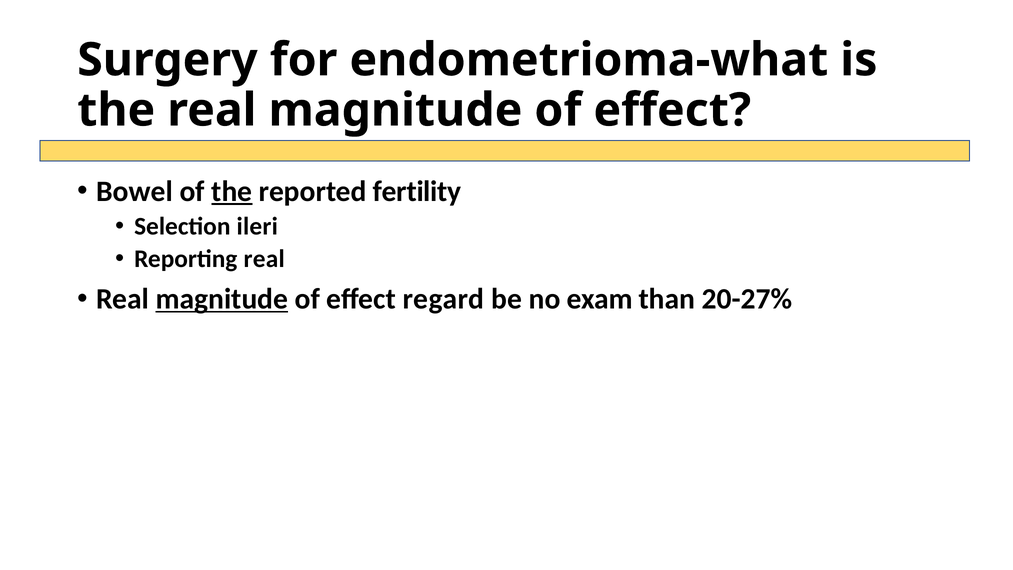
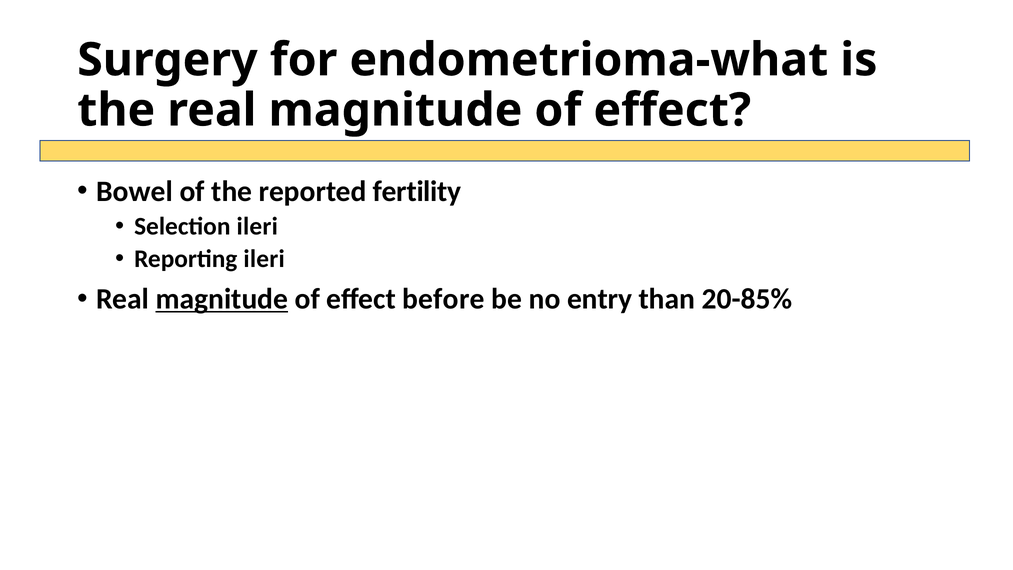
the at (232, 191) underline: present -> none
Reporting real: real -> ileri
regard: regard -> before
exam: exam -> entry
20-27%: 20-27% -> 20-85%
